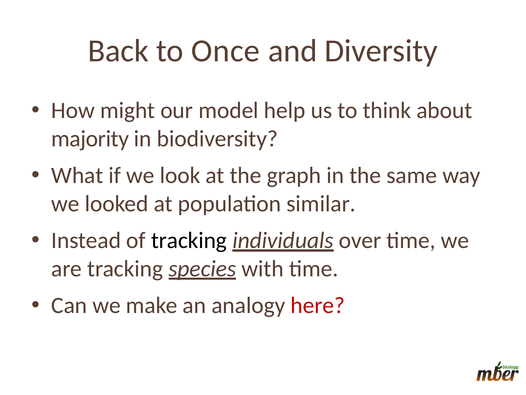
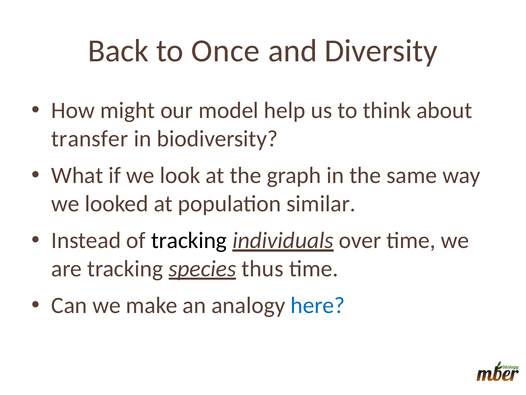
majority: majority -> transfer
with: with -> thus
here colour: red -> blue
